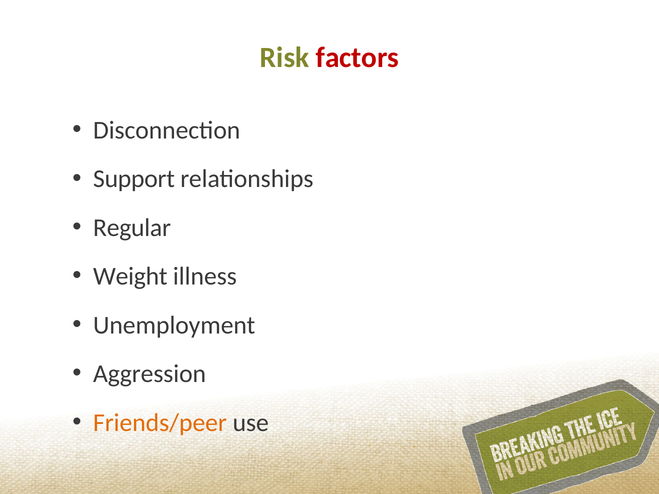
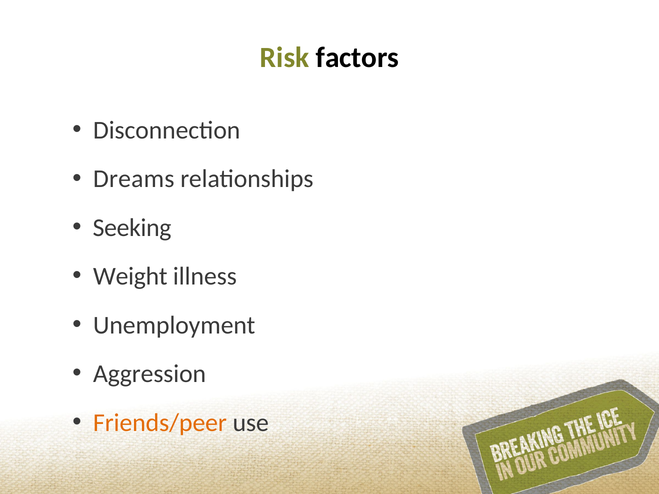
factors colour: red -> black
Support: Support -> Dreams
Regular: Regular -> Seeking
